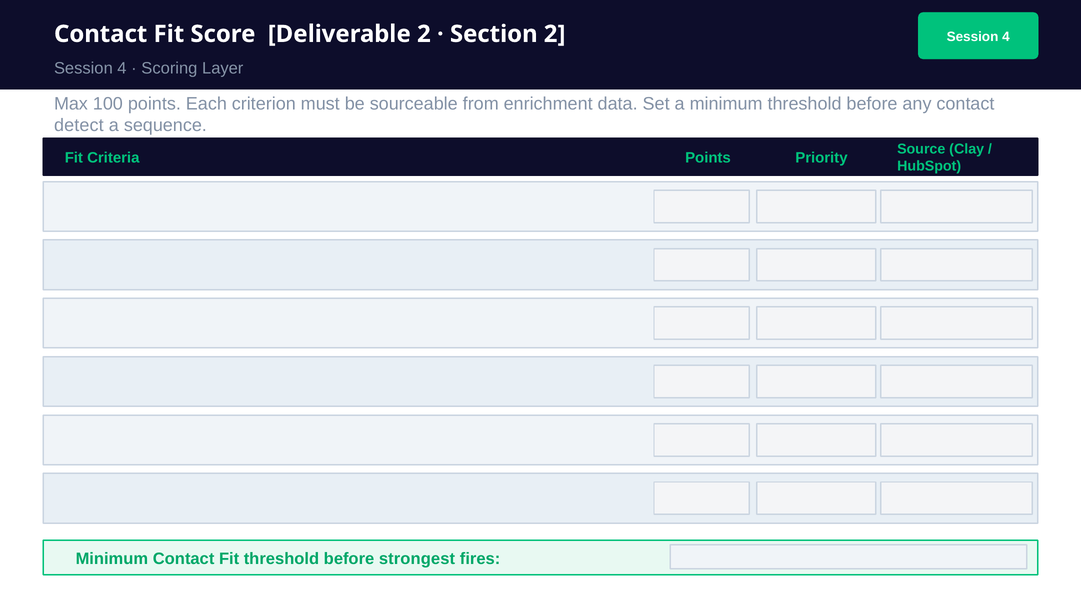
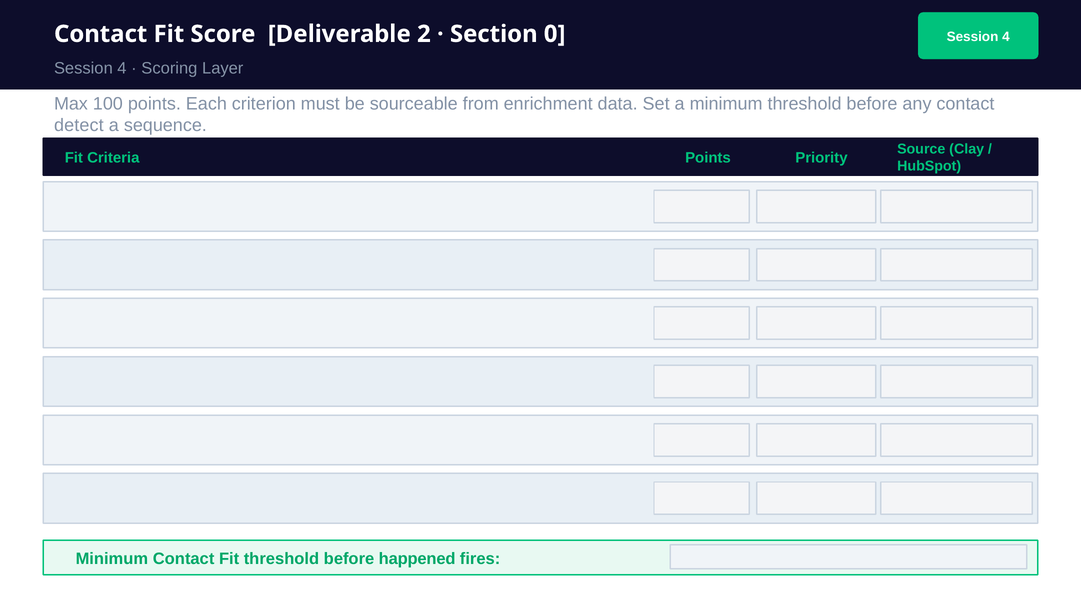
Section 2: 2 -> 0
strongest: strongest -> happened
